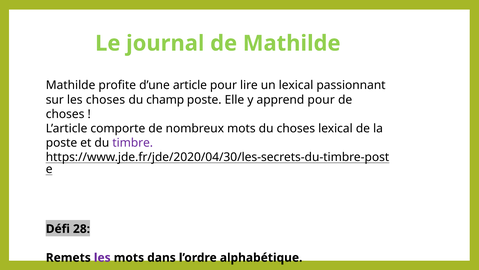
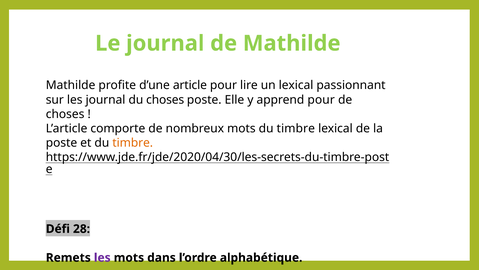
les choses: choses -> journal
du champ: champ -> choses
mots du choses: choses -> timbre
timbre at (133, 143) colour: purple -> orange
